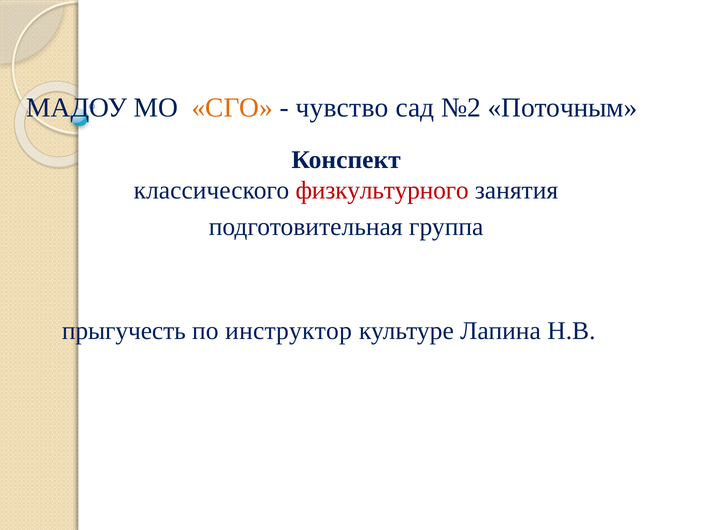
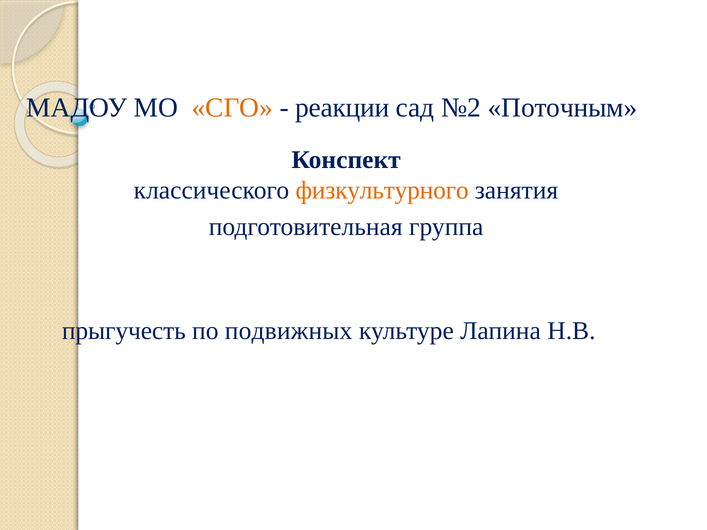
чувство: чувство -> реакции
физкультурного colour: red -> orange
инструктор: инструктор -> подвижных
